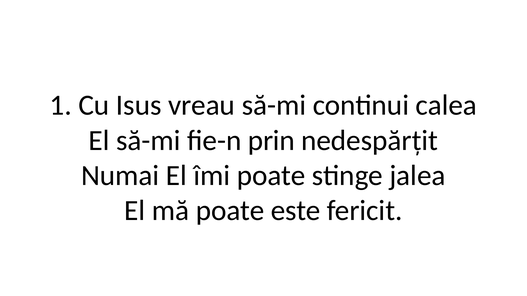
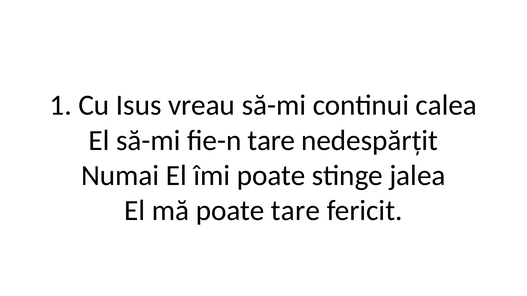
fie-n prin: prin -> tare
poate este: este -> tare
